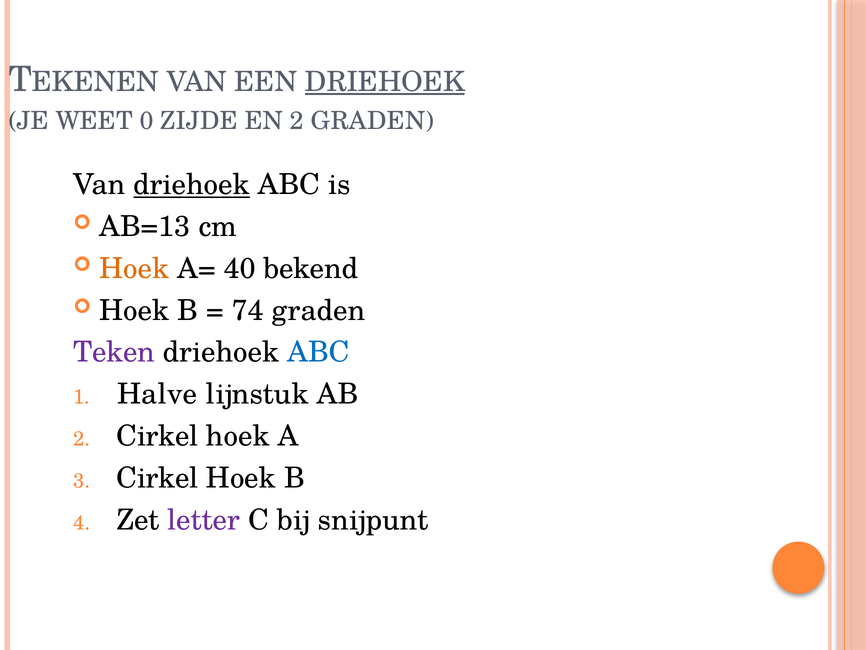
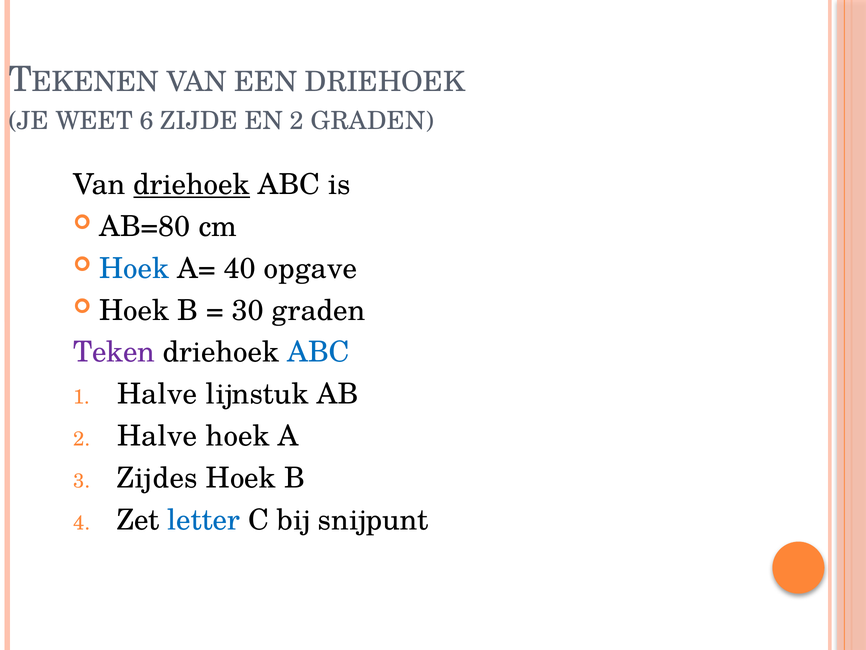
DRIEHOEK at (385, 82) underline: present -> none
0: 0 -> 6
AB=13: AB=13 -> AB=80
Hoek at (134, 268) colour: orange -> blue
bekend: bekend -> opgave
74: 74 -> 30
2 Cirkel: Cirkel -> Halve
Cirkel at (157, 478): Cirkel -> Zijdes
letter colour: purple -> blue
